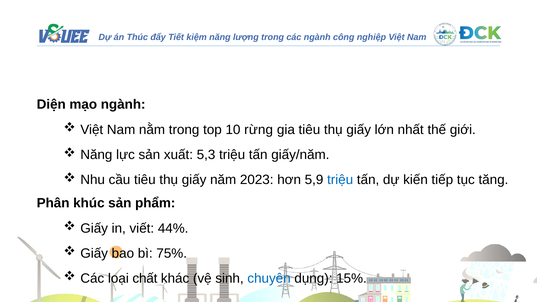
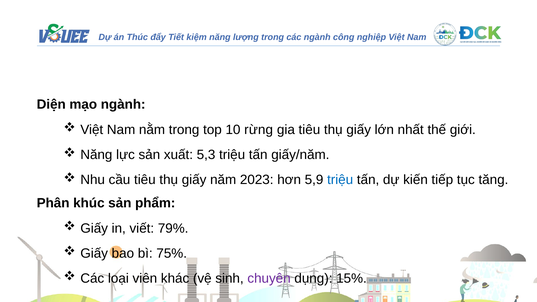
44%: 44% -> 79%
chất: chất -> viên
chuyên colour: blue -> purple
